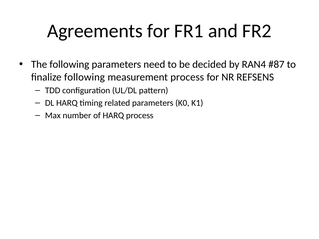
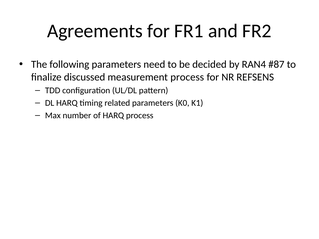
finalize following: following -> discussed
